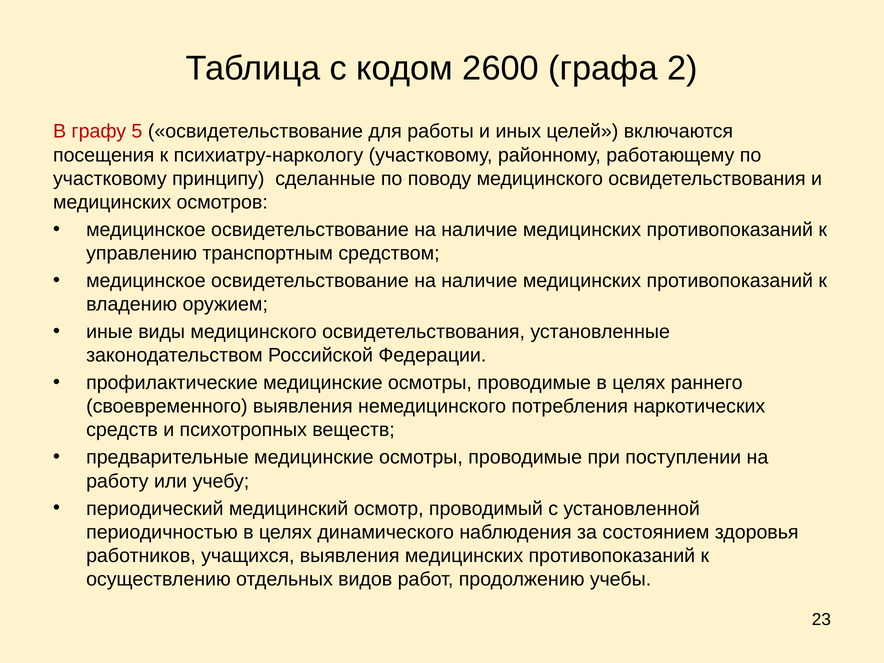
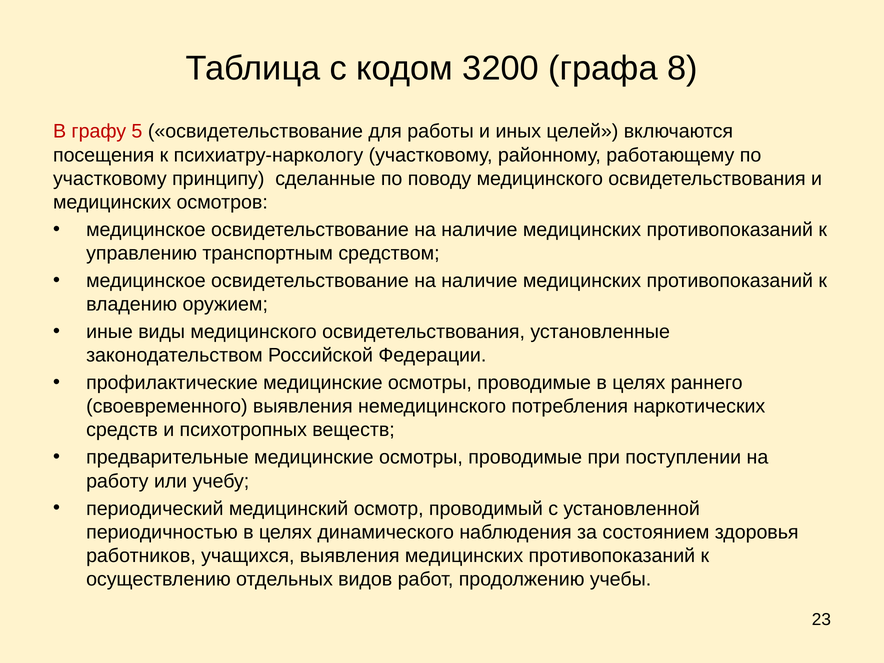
2600: 2600 -> 3200
2: 2 -> 8
